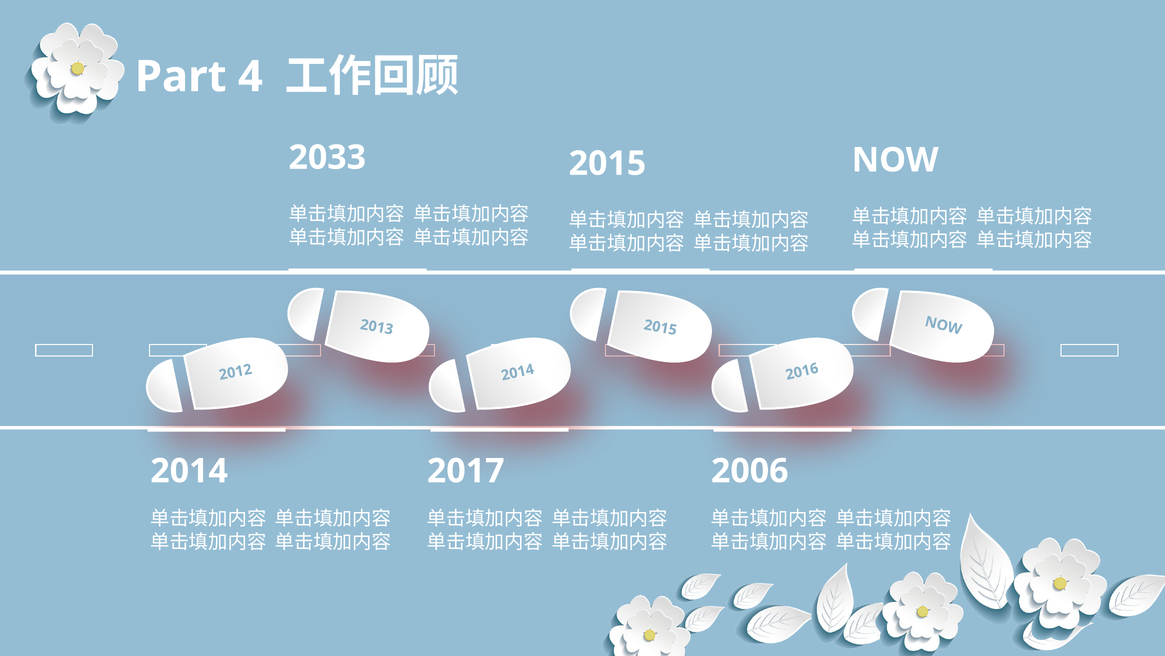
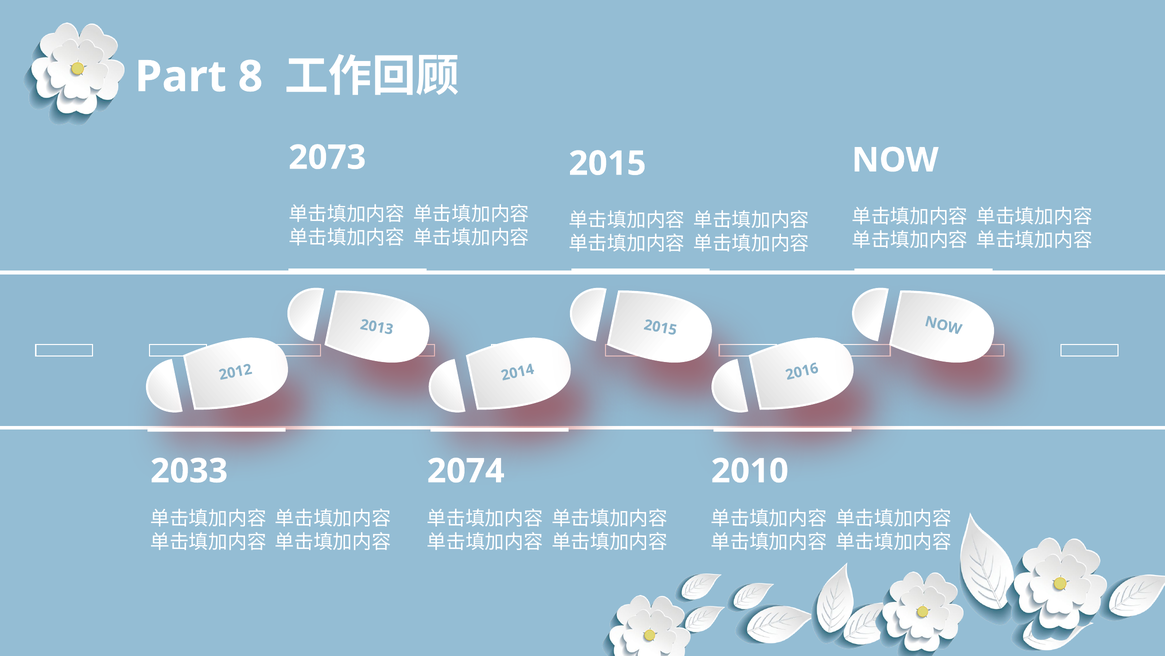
4: 4 -> 8
2033: 2033 -> 2073
2014 at (189, 471): 2014 -> 2033
2017: 2017 -> 2074
2006: 2006 -> 2010
